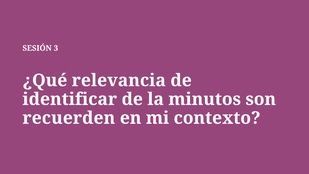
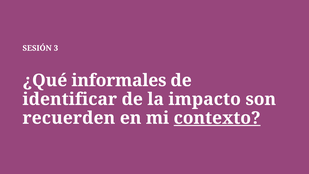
relevancia: relevancia -> informales
minutos: minutos -> impacto
contexto underline: none -> present
